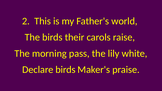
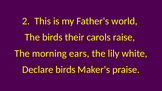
pass: pass -> ears
